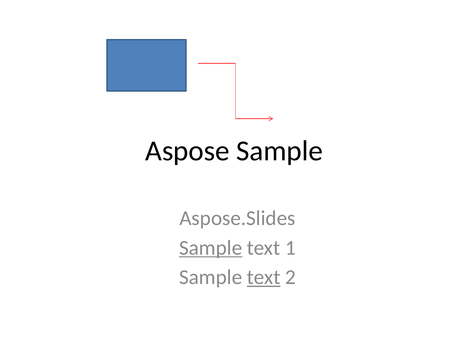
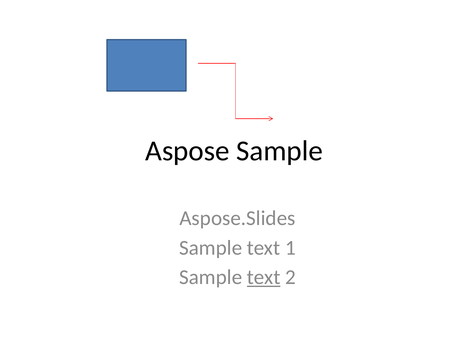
Sample at (211, 248) underline: present -> none
